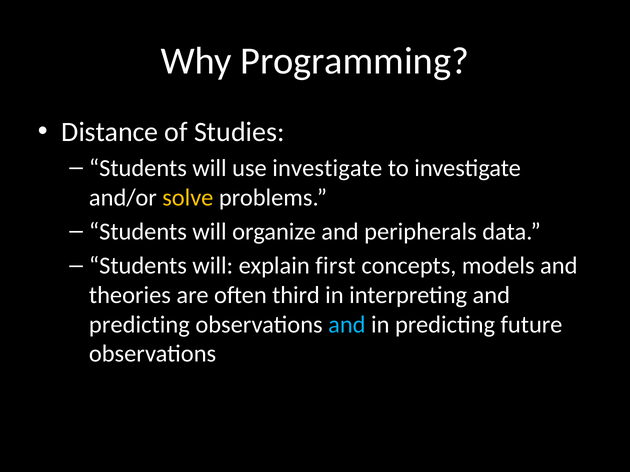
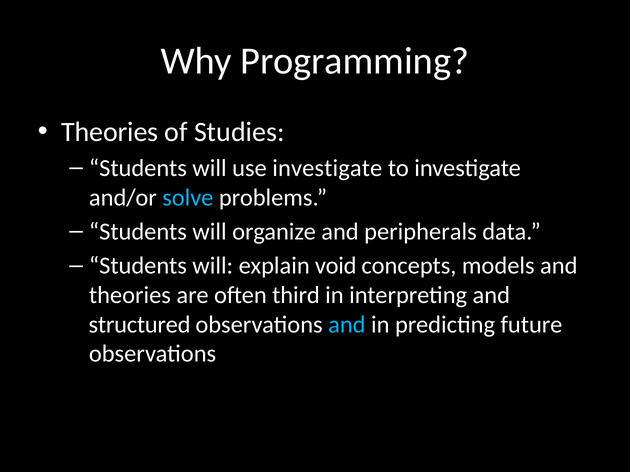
Distance at (110, 132): Distance -> Theories
solve colour: yellow -> light blue
first: first -> void
predicting at (139, 325): predicting -> structured
